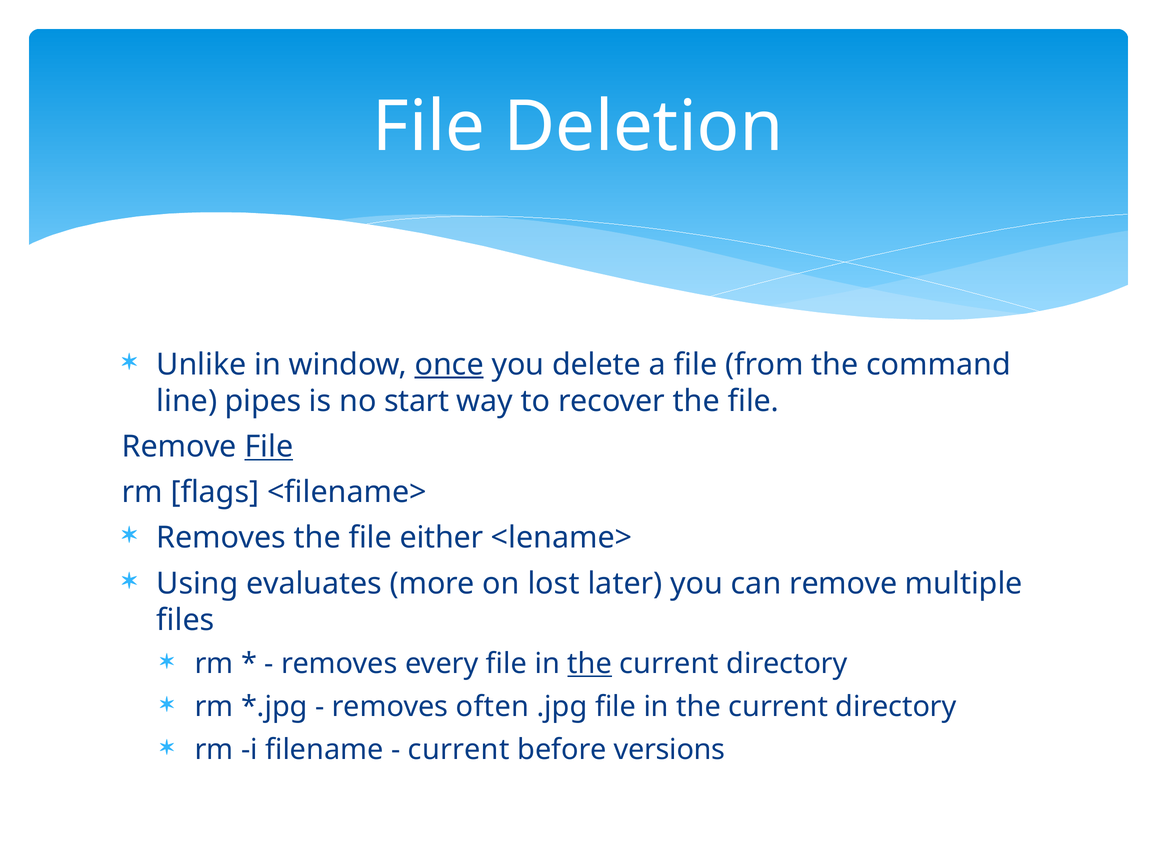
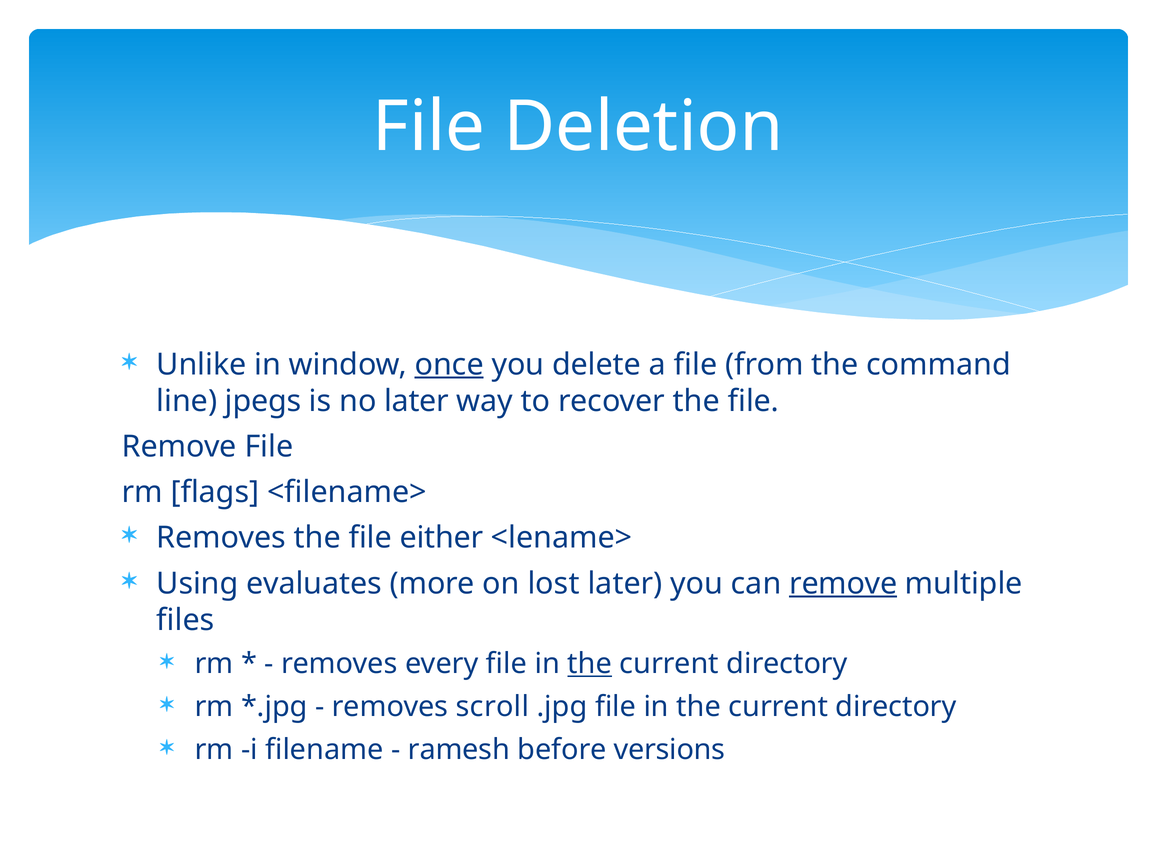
pipes: pipes -> jpegs
no start: start -> later
File at (269, 447) underline: present -> none
remove at (843, 583) underline: none -> present
often: often -> scroll
current at (459, 750): current -> ramesh
